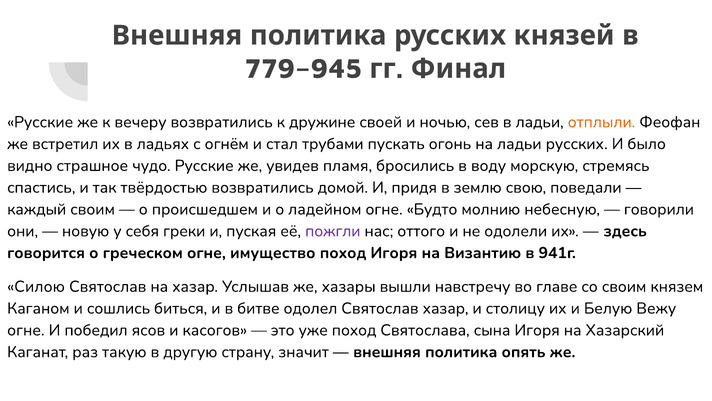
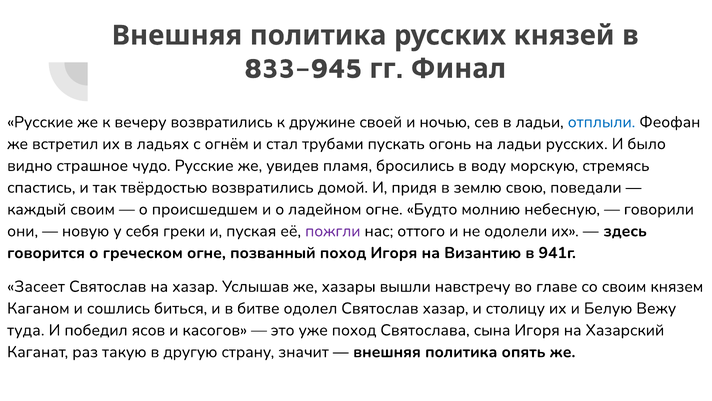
779–945: 779–945 -> 833–945
отплыли colour: orange -> blue
имущество: имущество -> позванный
Силою: Силою -> Засеет
огне at (26, 330): огне -> туда
